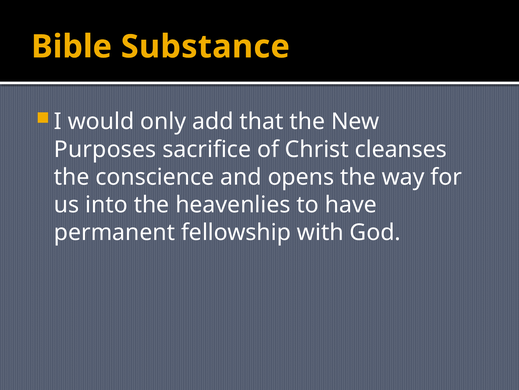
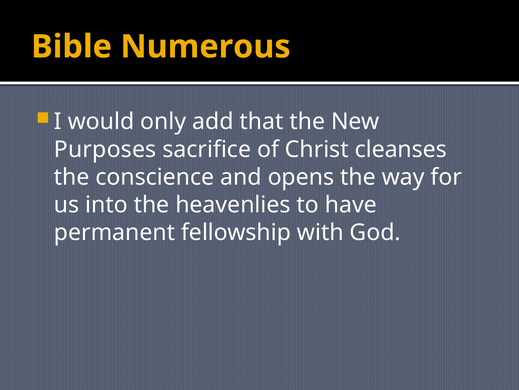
Substance: Substance -> Numerous
